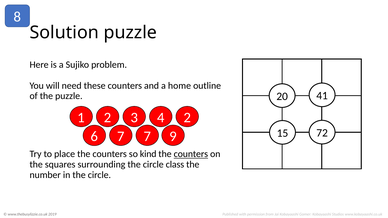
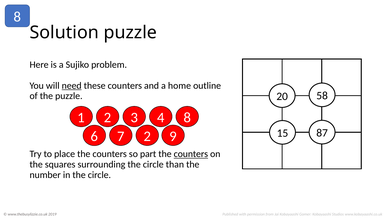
need underline: none -> present
41: 41 -> 58
2 2: 2 -> 8
72: 72 -> 87
7 7: 7 -> 2
kind: kind -> part
class: class -> than
